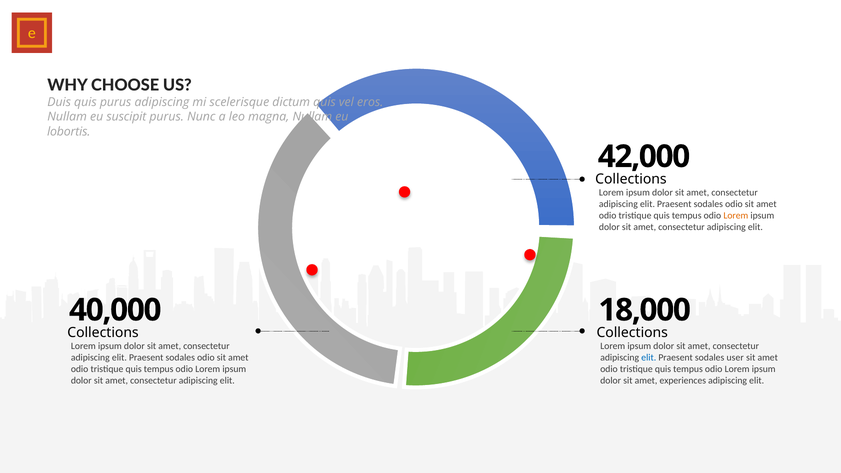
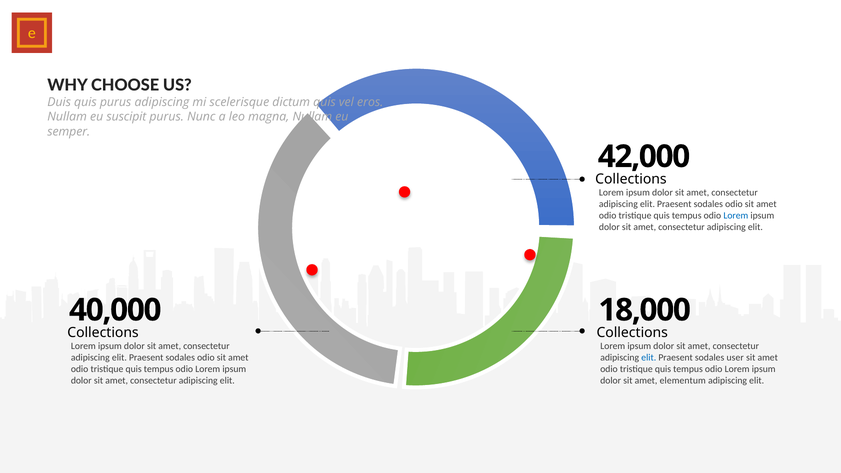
lobortis: lobortis -> semper
Lorem at (736, 216) colour: orange -> blue
experiences: experiences -> elementum
